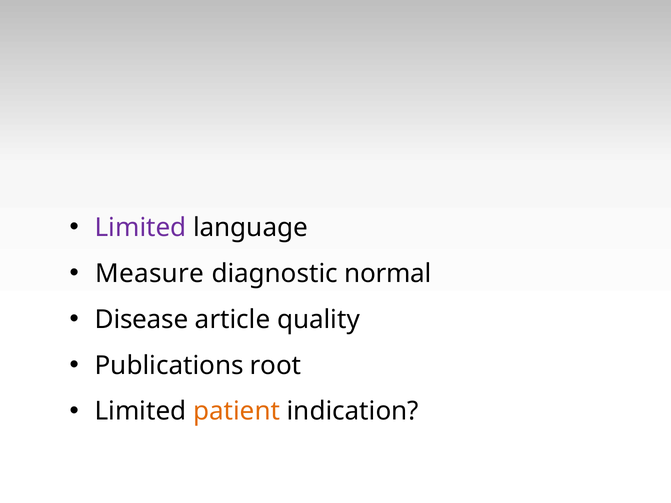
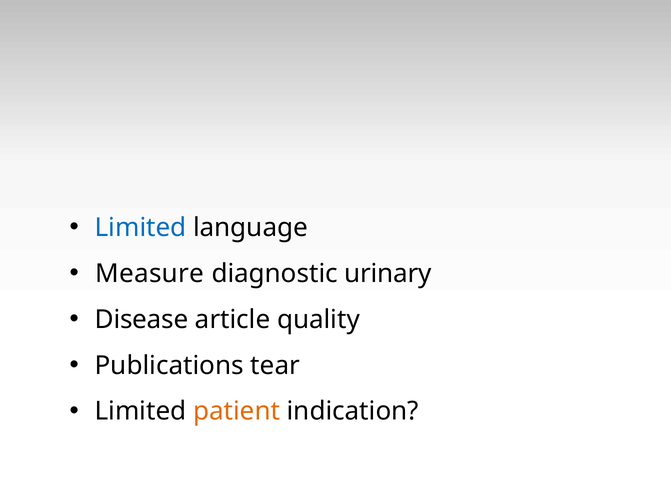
Limited at (141, 228) colour: purple -> blue
normal: normal -> urinary
root: root -> tear
